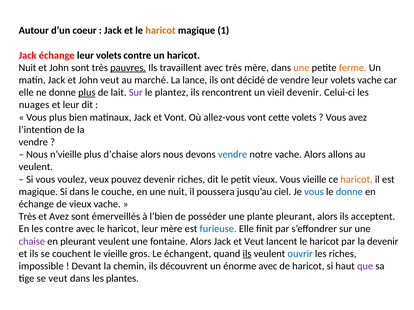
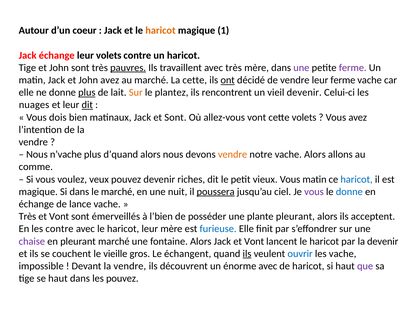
Nuit at (27, 68): Nuit -> Tige
une at (301, 68) colour: orange -> purple
ferme at (353, 68) colour: orange -> purple
John veut: veut -> avez
La lance: lance -> cette
ont underline: none -> present
vendre leur volets: volets -> ferme
Sur at (136, 93) colour: purple -> orange
dit at (87, 105) underline: none -> present
Vous plus: plus -> dois
et Vont: Vont -> Sont
n’vieille: n’vieille -> n’vache
d’chaise: d’chaise -> d’quand
vendre at (233, 155) colour: blue -> orange
veulent at (36, 167): veulent -> comme
Vous vieille: vieille -> matin
haricot at (357, 180) colour: orange -> blue
le couche: couche -> marché
poussera underline: none -> present
vous at (314, 192) colour: blue -> purple
de vieux: vieux -> lance
Avez at (59, 217): Avez -> Vont
pleurant veulent: veulent -> marché
Jack et Veut: Veut -> Vont
les riches: riches -> vache
Devant la chemin: chemin -> vendre
se veut: veut -> haut
les plantes: plantes -> pouvez
